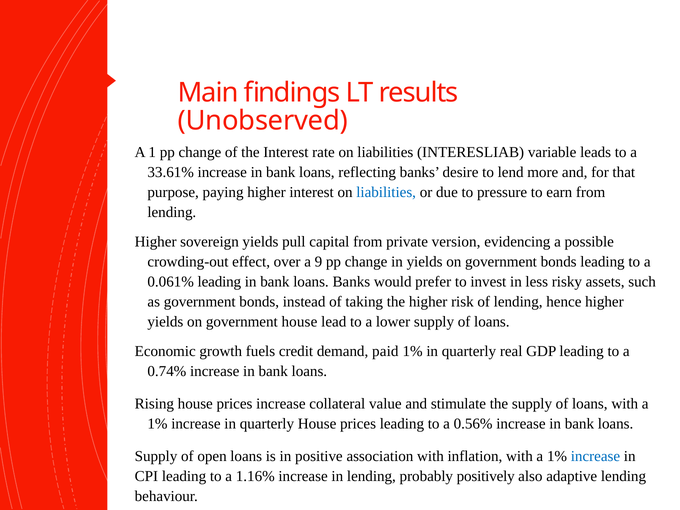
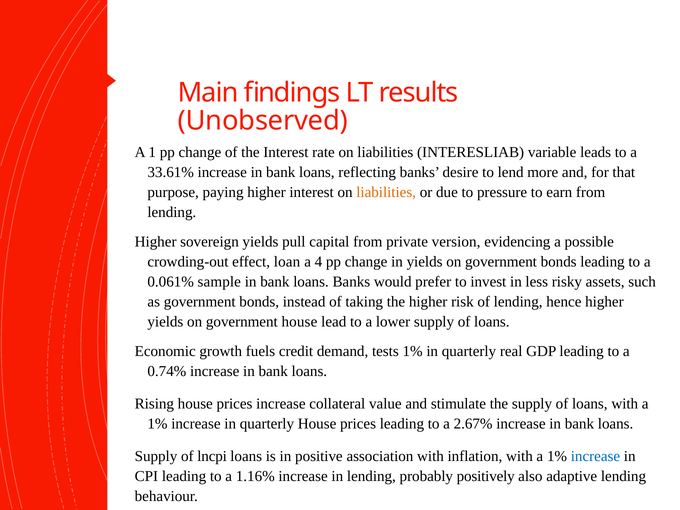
liabilities at (386, 192) colour: blue -> orange
over: over -> loan
9: 9 -> 4
0.061% leading: leading -> sample
paid: paid -> tests
0.56%: 0.56% -> 2.67%
open: open -> lncpi
